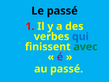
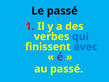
avec colour: green -> blue
